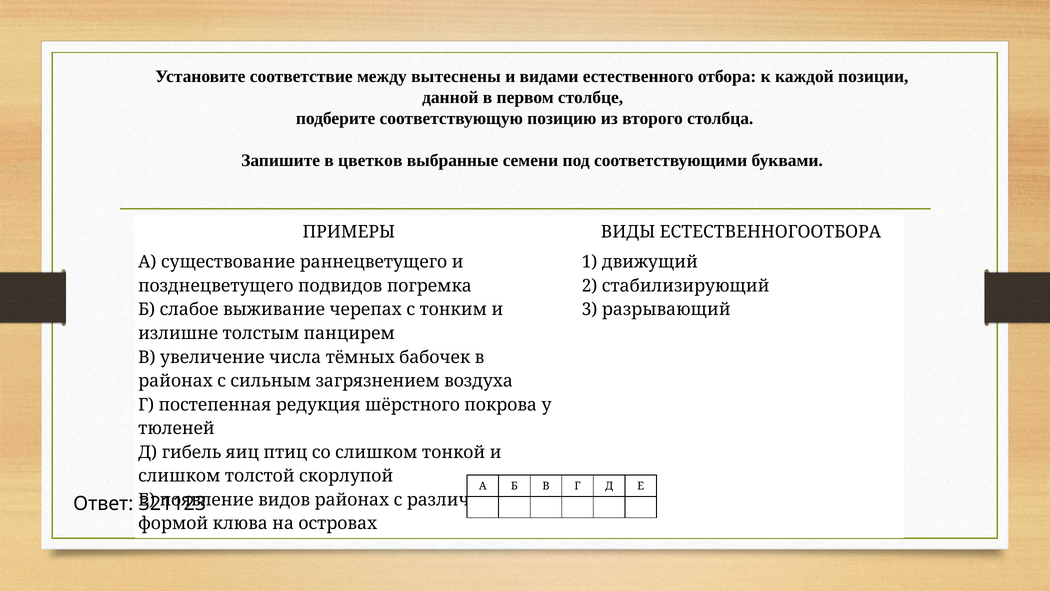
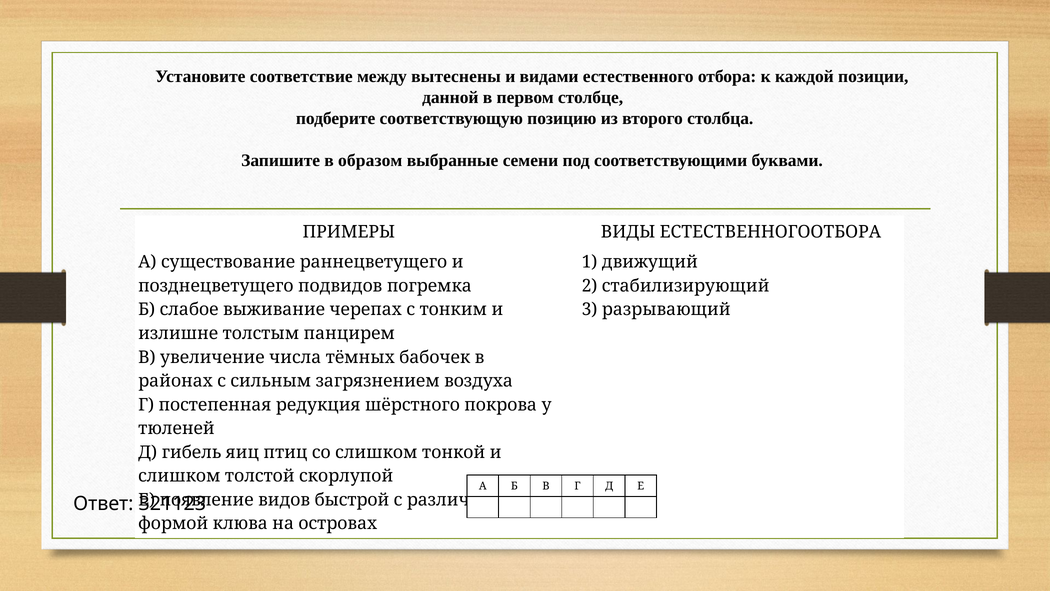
цветков: цветков -> образом
видов районах: районах -> быстрой
